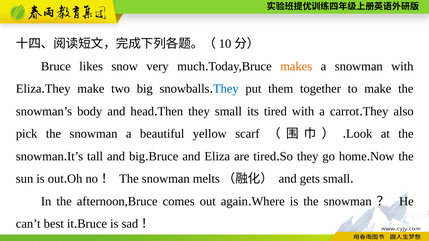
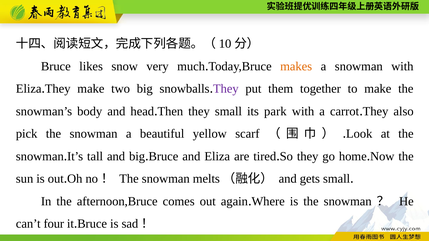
They at (226, 89) colour: blue -> purple
its tired: tired -> park
best: best -> four
